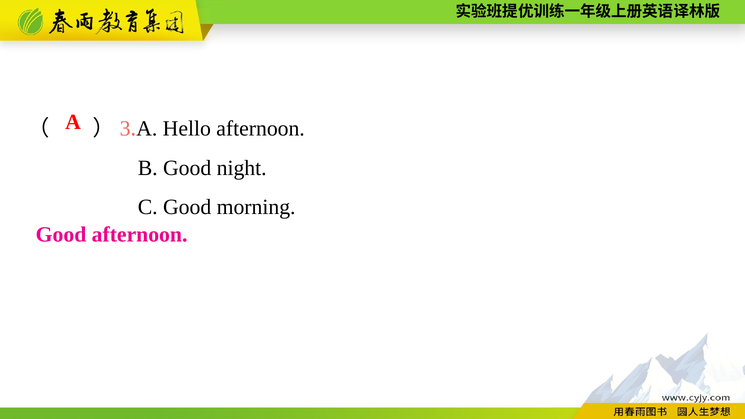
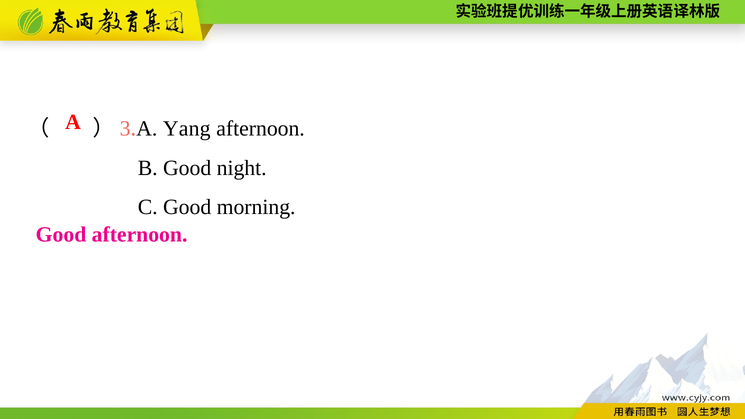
Hello: Hello -> Yang
